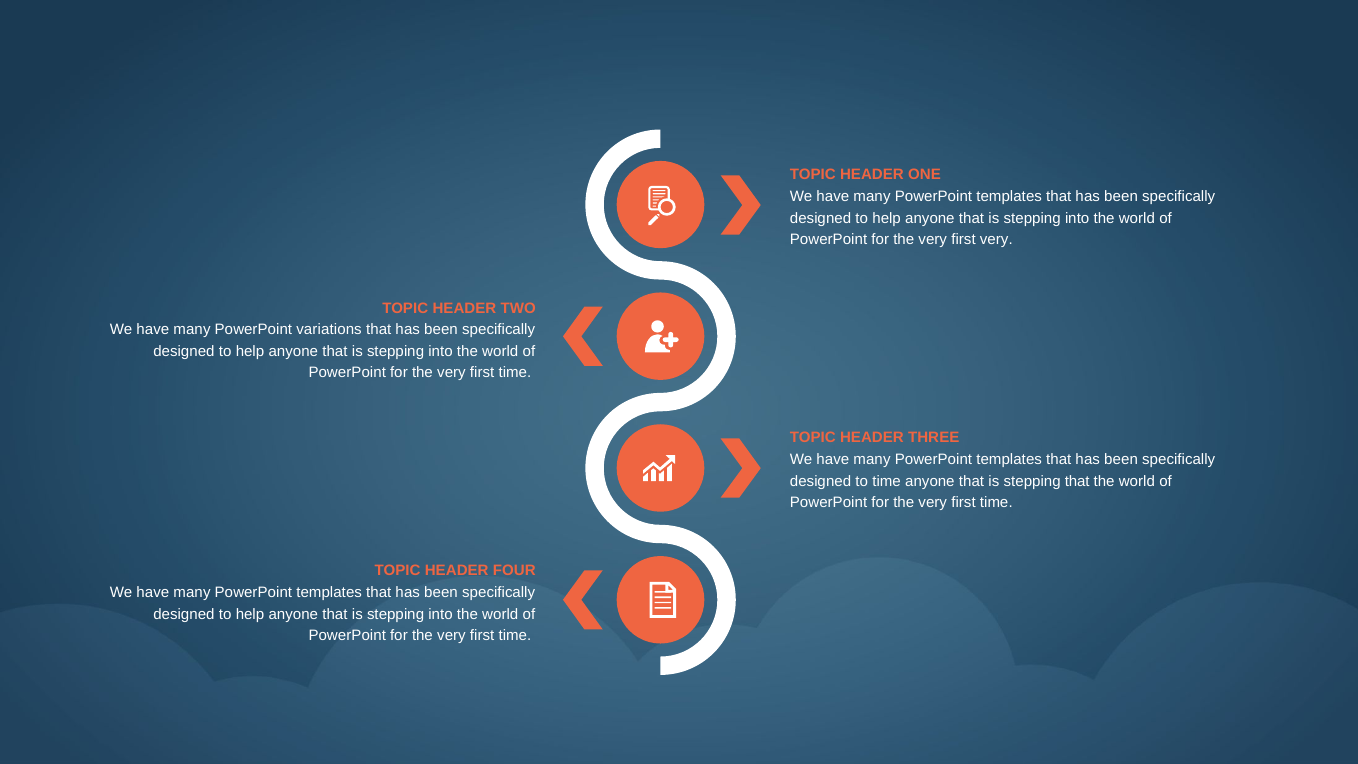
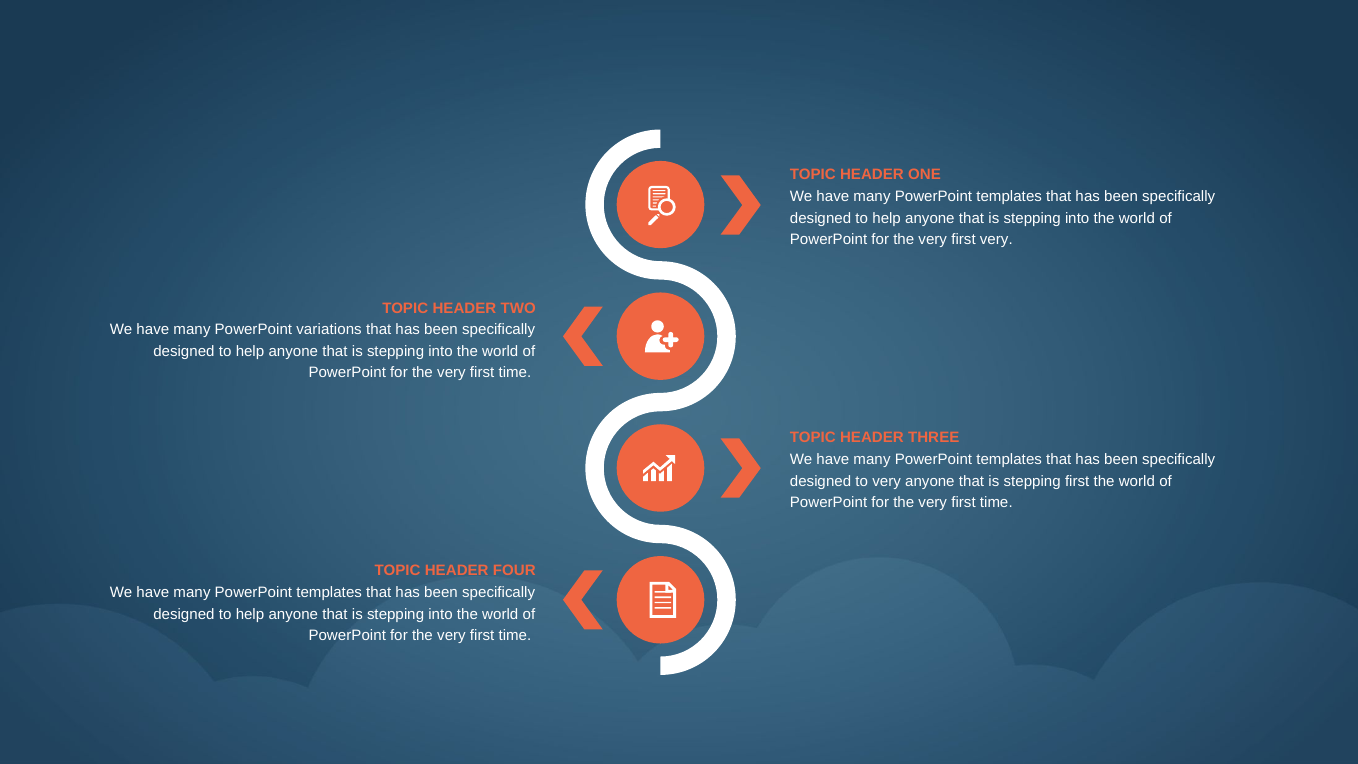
to time: time -> very
stepping that: that -> first
